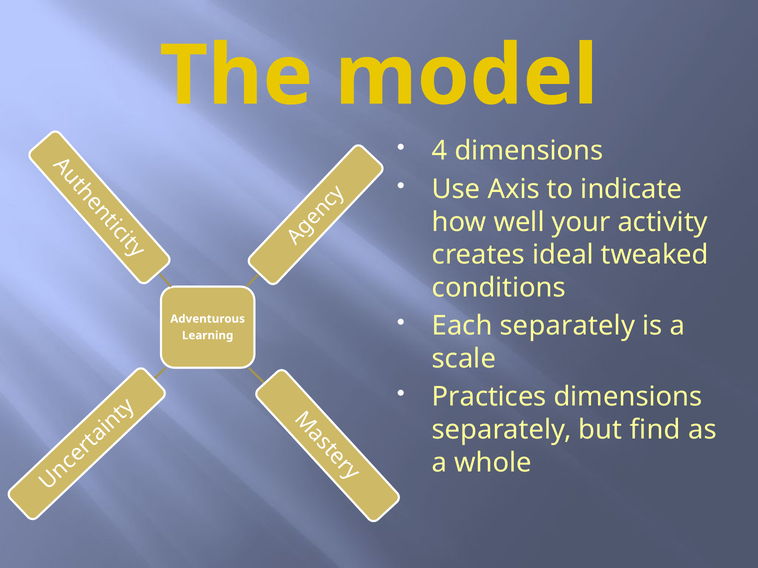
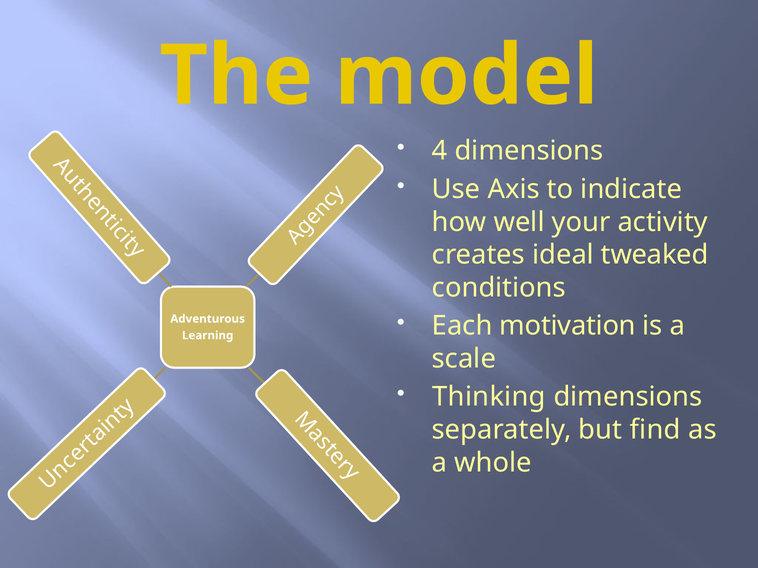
Each separately: separately -> motivation
Practices: Practices -> Thinking
